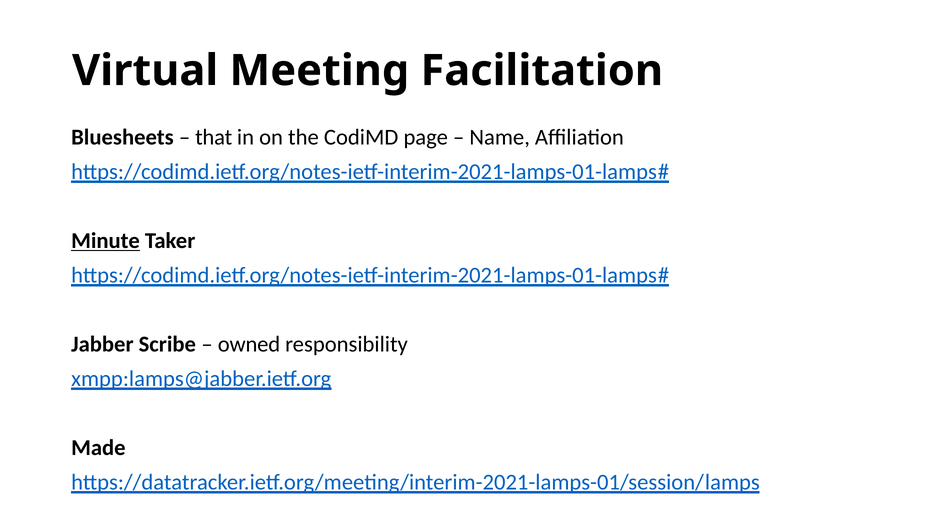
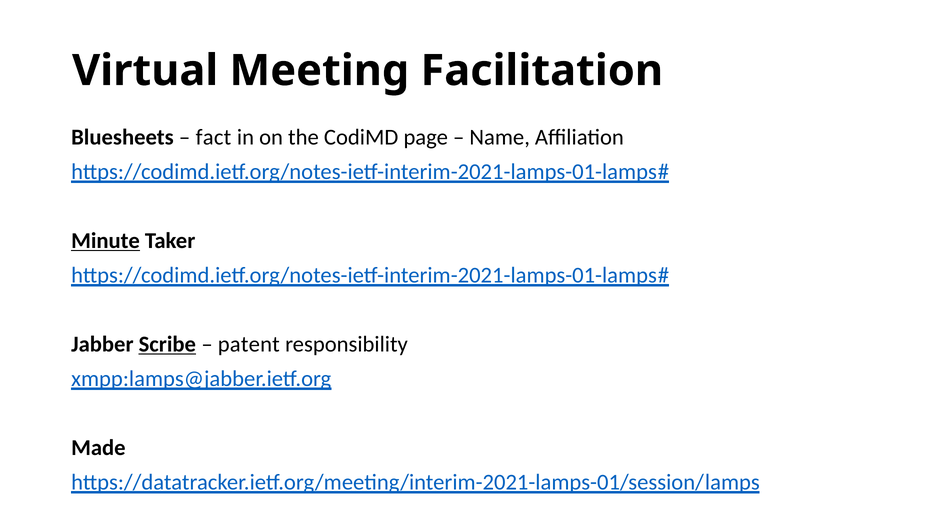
that: that -> fact
Scribe underline: none -> present
owned: owned -> patent
